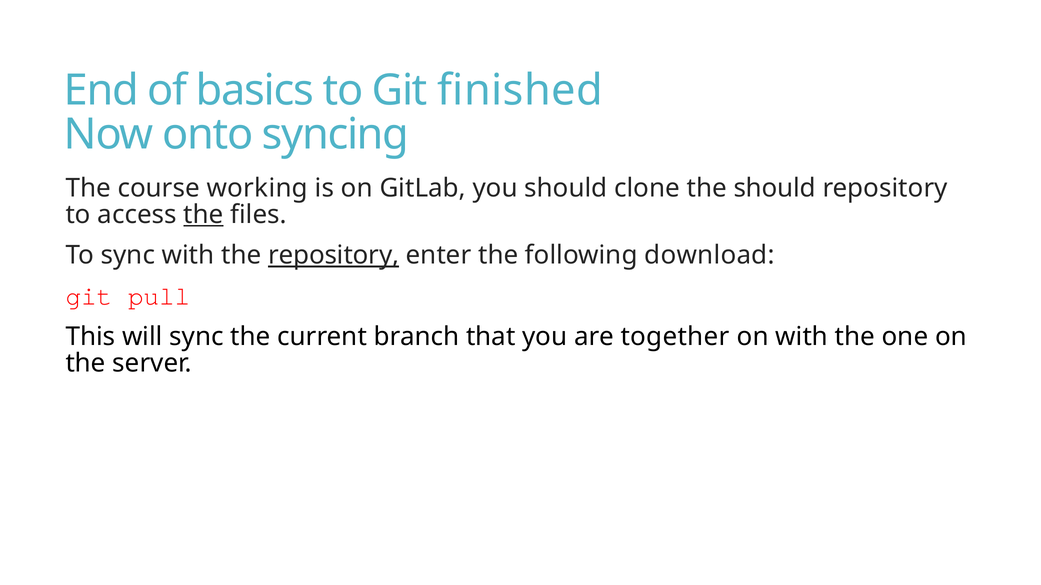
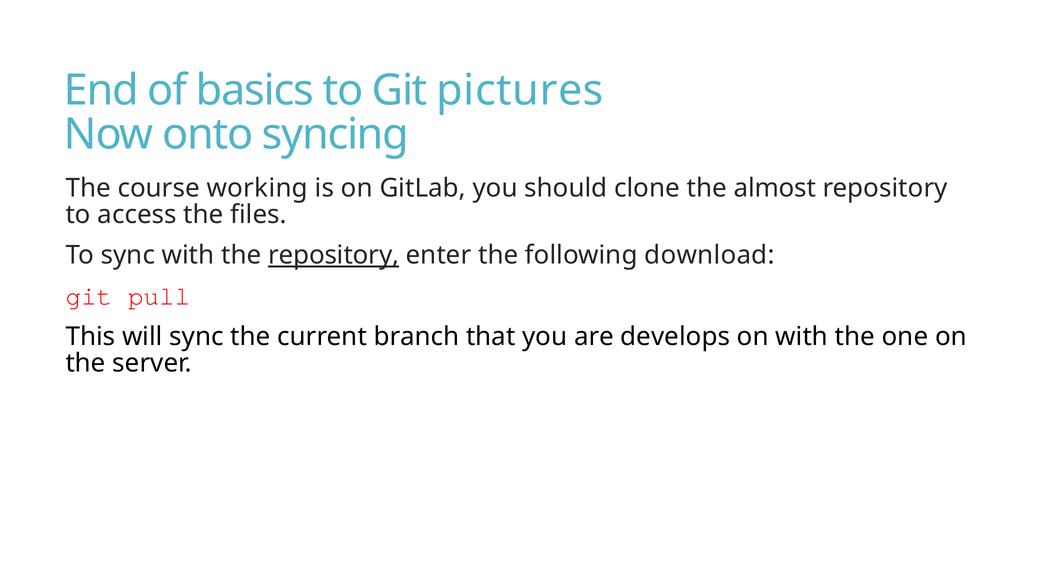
finished: finished -> pictures
the should: should -> almost
the at (203, 215) underline: present -> none
together: together -> develops
